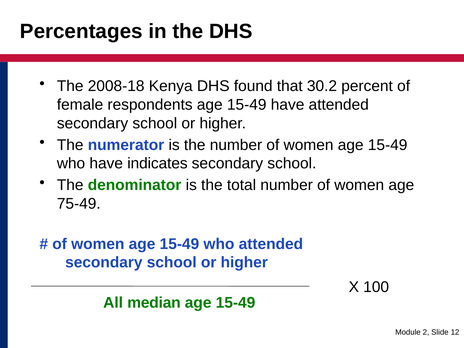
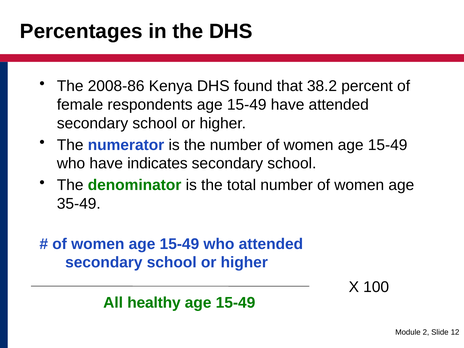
2008-18: 2008-18 -> 2008-86
30.2: 30.2 -> 38.2
75-49: 75-49 -> 35-49
median: median -> healthy
